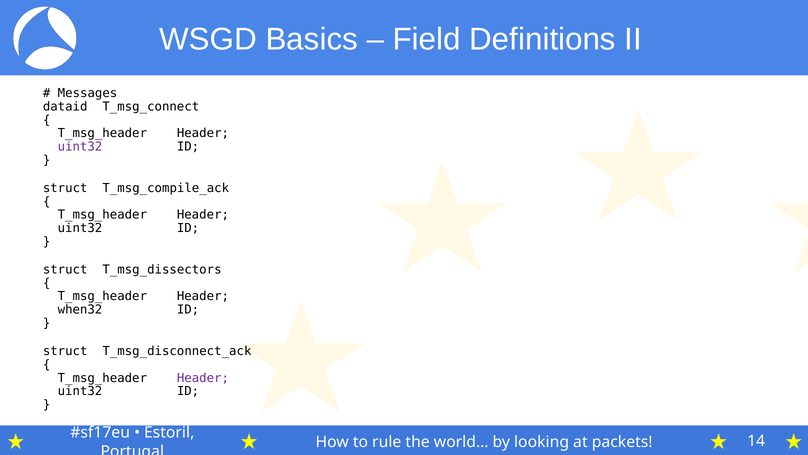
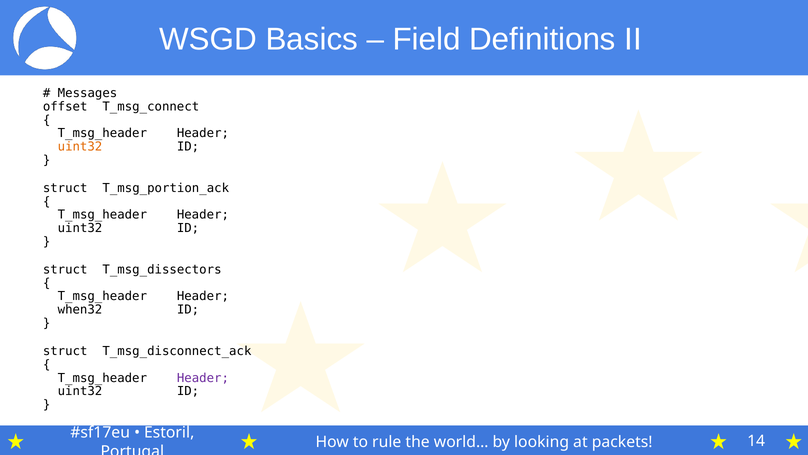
dataid: dataid -> offset
uint32 at (80, 146) colour: purple -> orange
T_msg_compile_ack: T_msg_compile_ack -> T_msg_portion_ack
